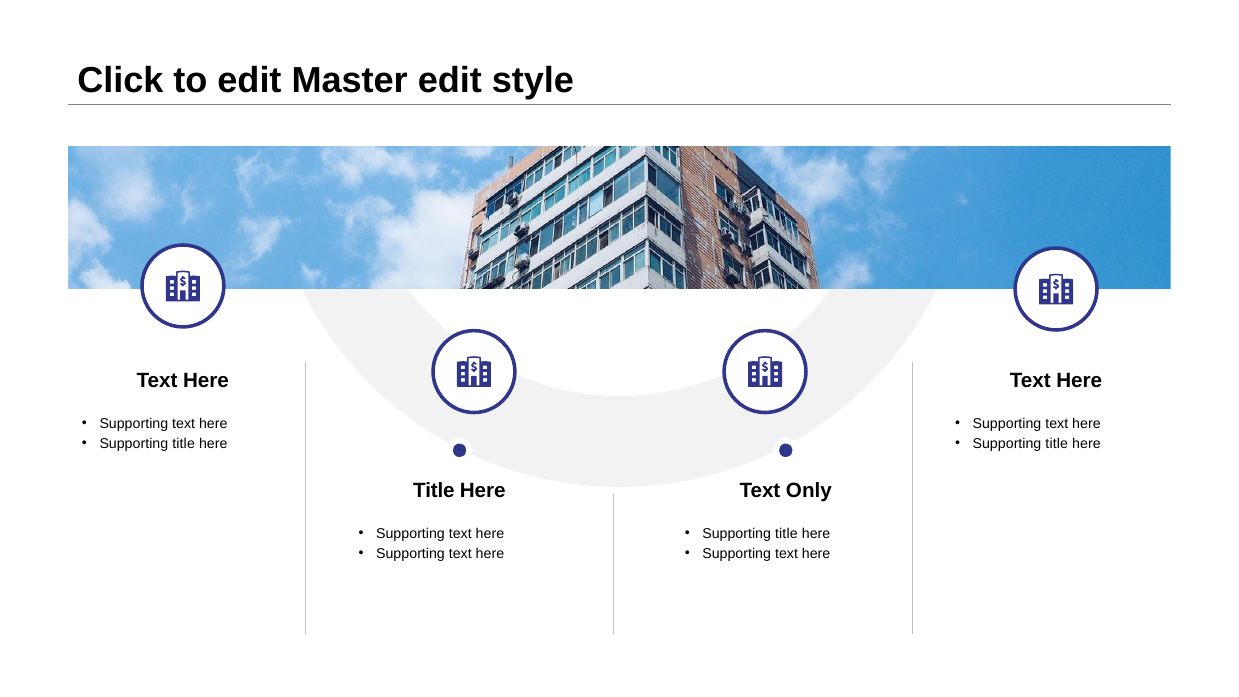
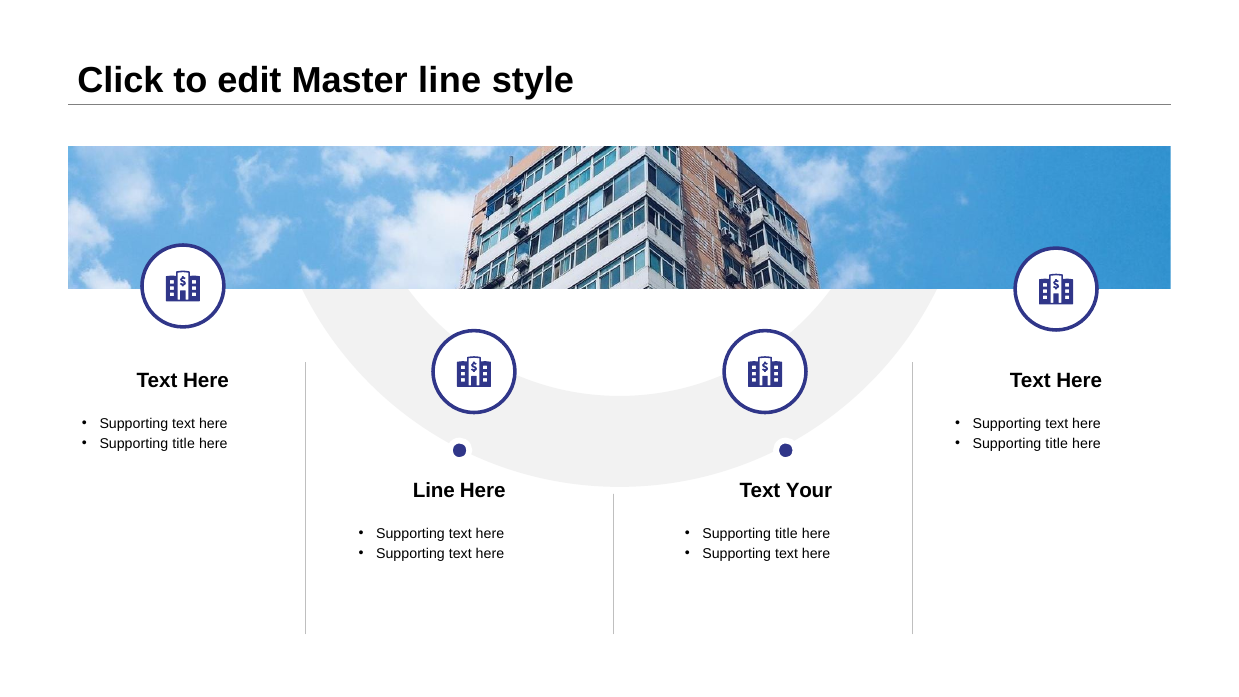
Master edit: edit -> line
Title at (434, 490): Title -> Line
Only: Only -> Your
